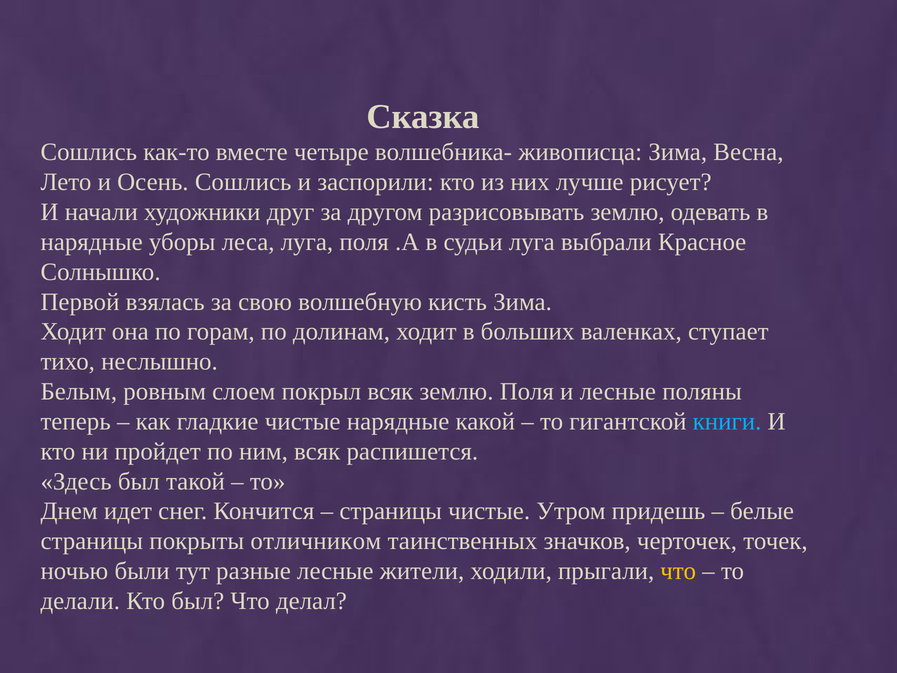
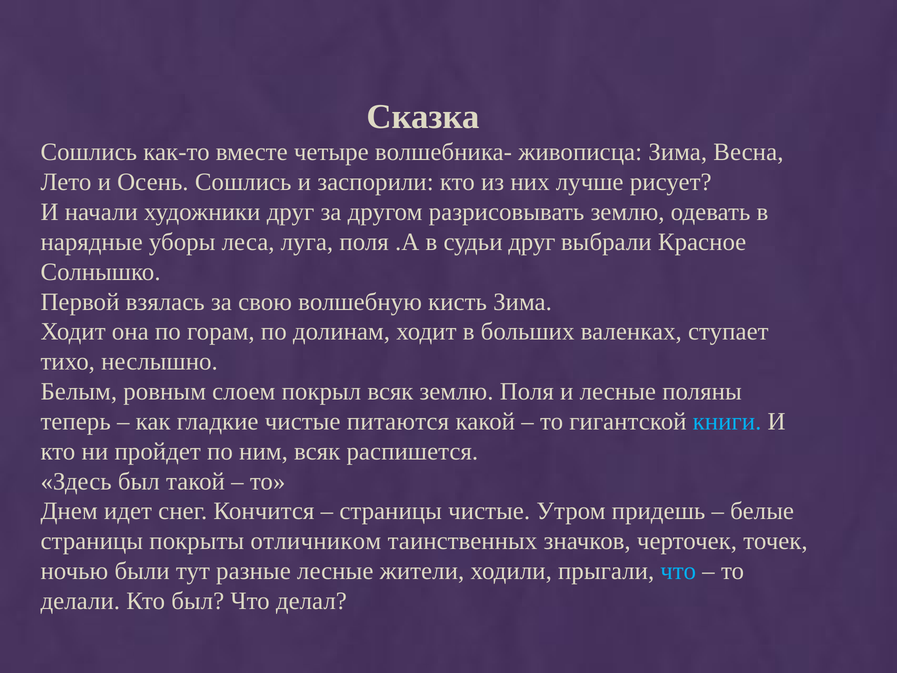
судьи луга: луга -> друг
чистые нарядные: нарядные -> питаются
что at (678, 571) colour: yellow -> light blue
